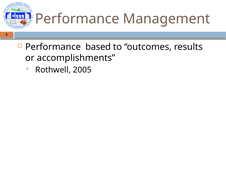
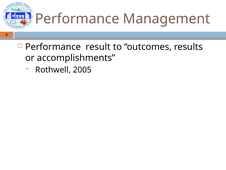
based: based -> result
